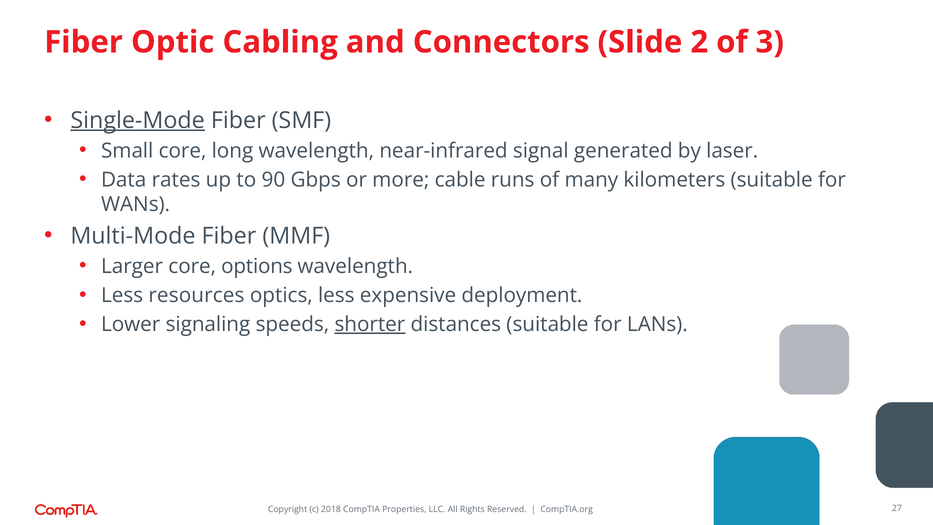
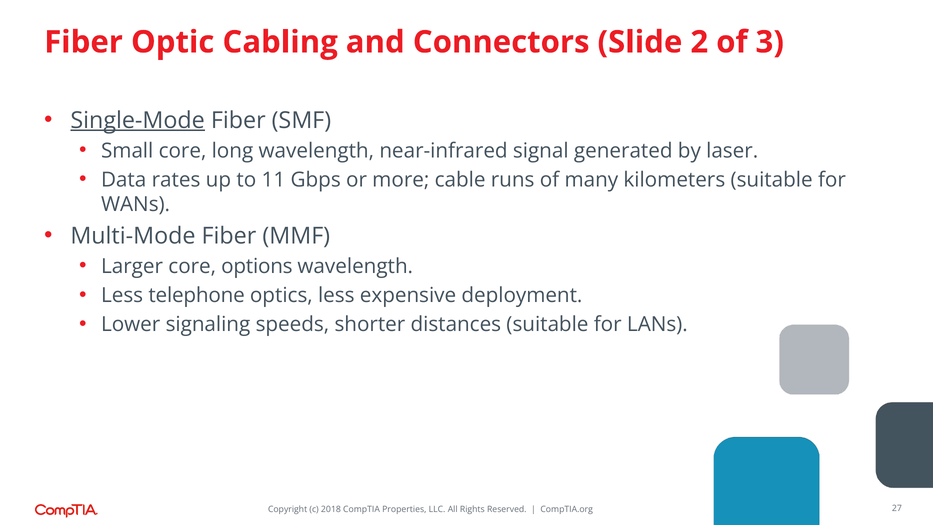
90: 90 -> 11
resources: resources -> telephone
shorter underline: present -> none
